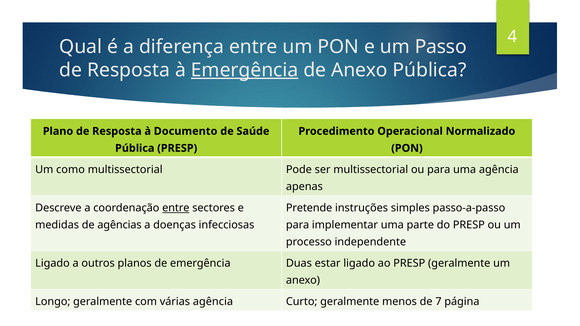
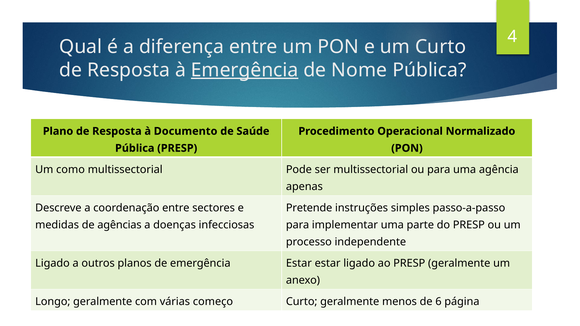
um Passo: Passo -> Curto
de Anexo: Anexo -> Nome
entre at (176, 208) underline: present -> none
emergência Duas: Duas -> Estar
várias agência: agência -> começo
7: 7 -> 6
